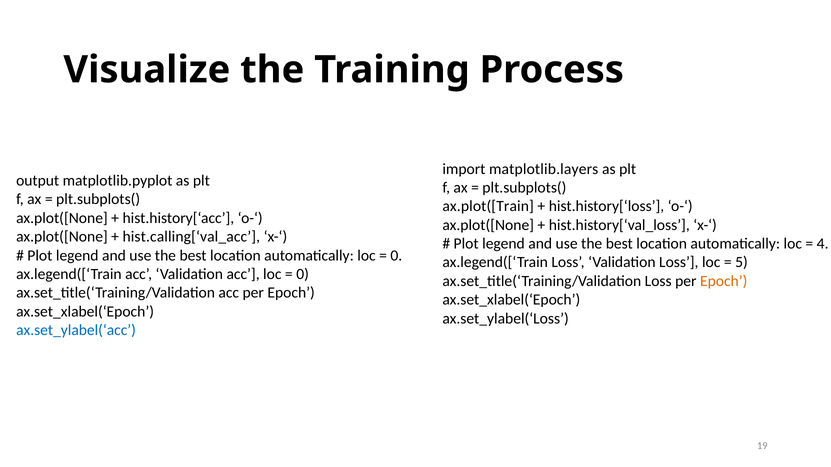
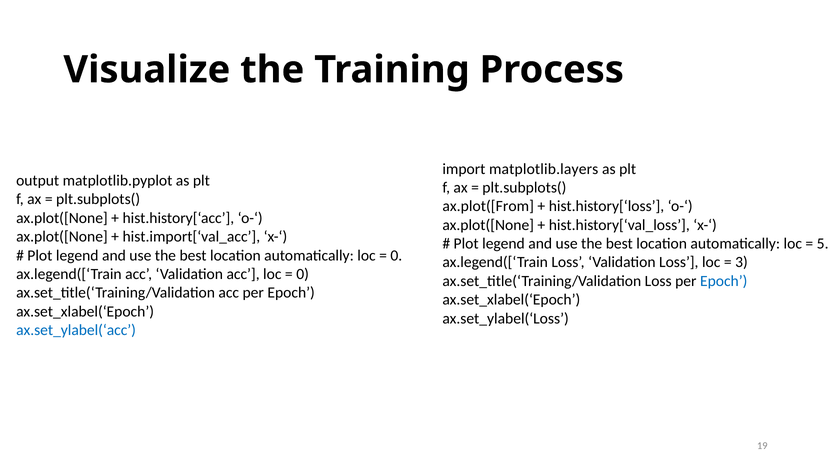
ax.plot([Train: ax.plot([Train -> ax.plot([From
hist.calling[‘val_acc: hist.calling[‘val_acc -> hist.import[‘val_acc
4: 4 -> 5
5: 5 -> 3
Epoch at (724, 281) colour: orange -> blue
